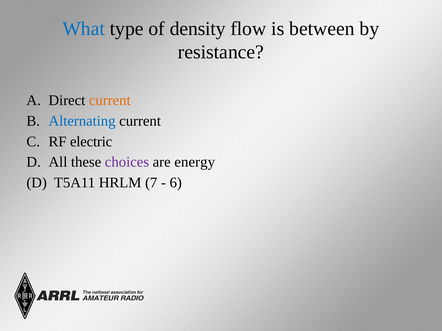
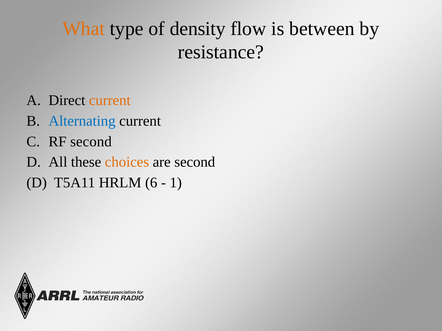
What colour: blue -> orange
RF electric: electric -> second
choices colour: purple -> orange
are energy: energy -> second
7: 7 -> 6
6: 6 -> 1
